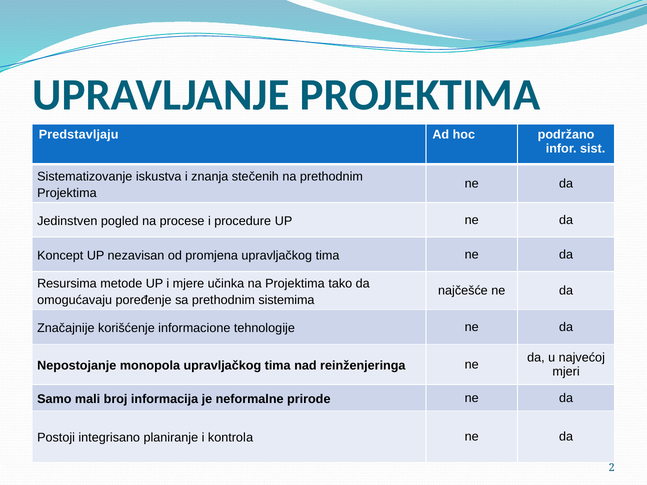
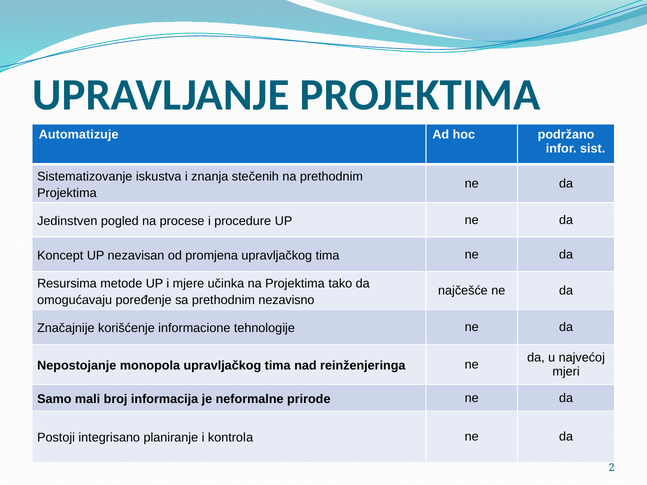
Predstavljaju: Predstavljaju -> Automatizuje
sistemima: sistemima -> nezavisno
